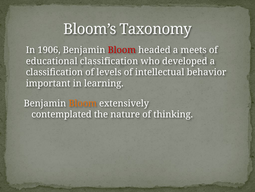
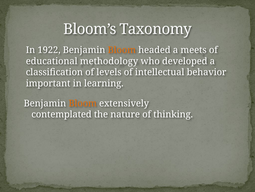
1906: 1906 -> 1922
Bloom at (122, 50) colour: red -> orange
educational classification: classification -> methodology
